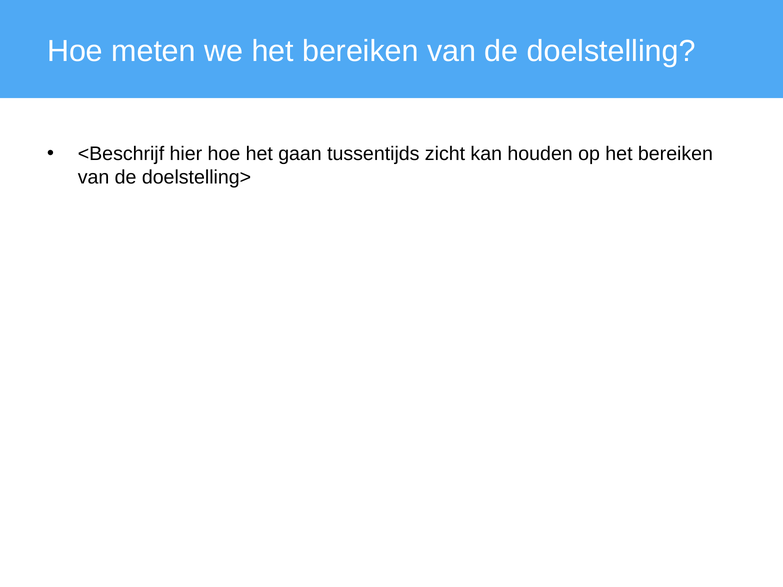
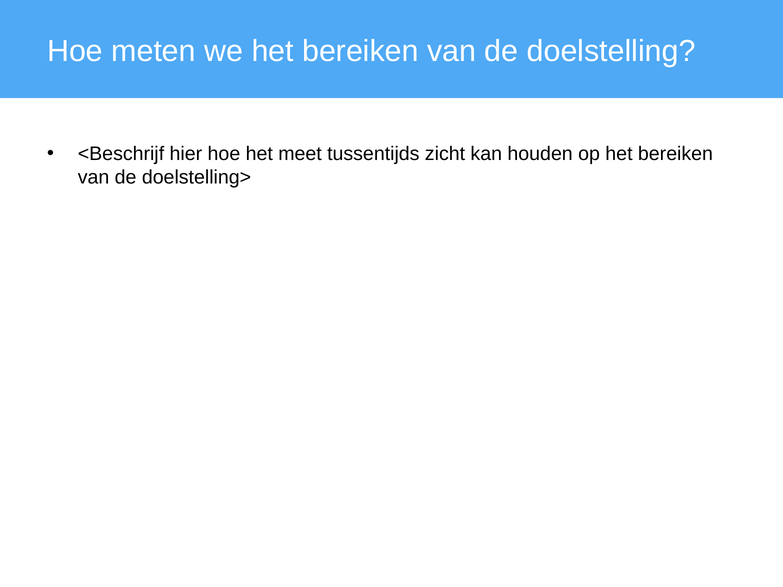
gaan: gaan -> meet
